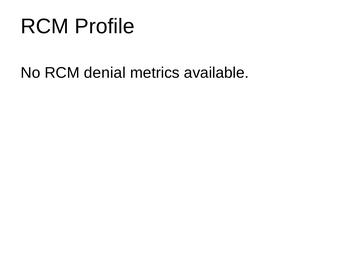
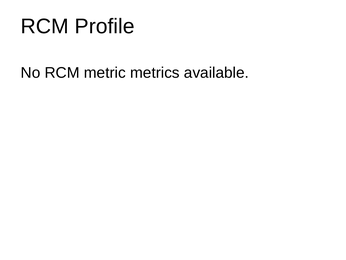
denial: denial -> metric
